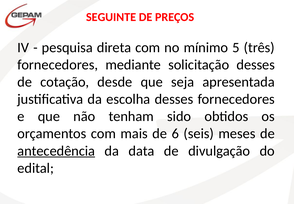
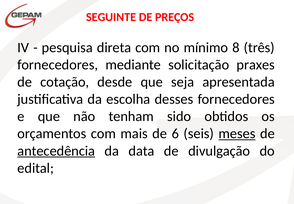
5: 5 -> 8
solicitação desses: desses -> praxes
meses underline: none -> present
